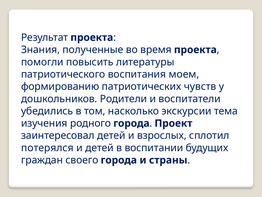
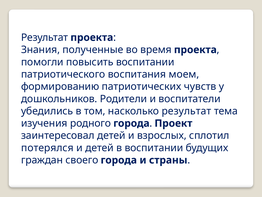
повысить литературы: литературы -> воспитании
насколько экскурсии: экскурсии -> результат
